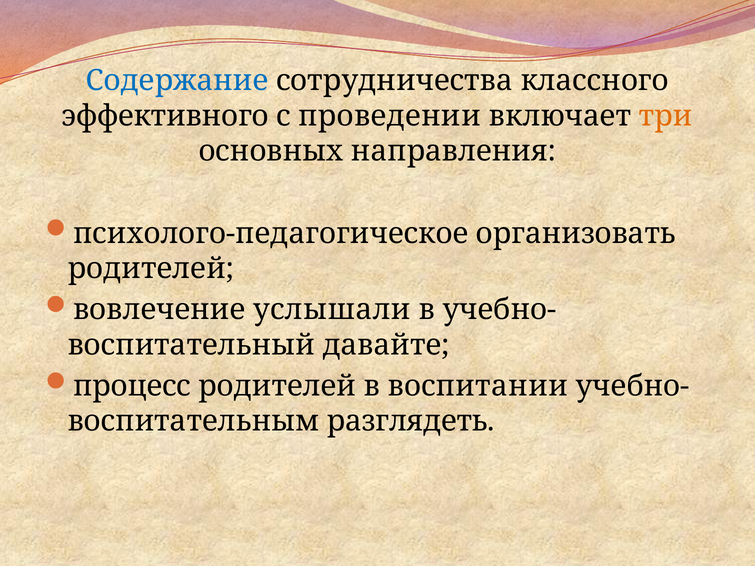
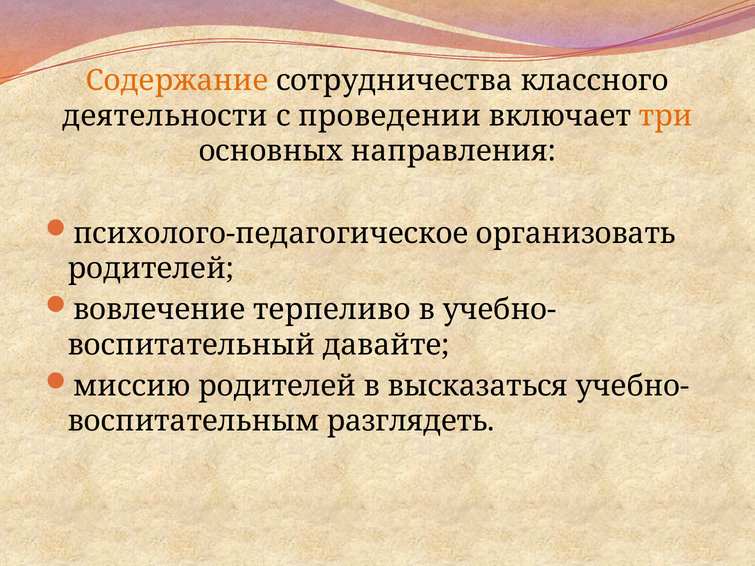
Содержание colour: blue -> orange
эффективного: эффективного -> деятельности
услышали: услышали -> терпеливо
процесс: процесс -> миссию
воспитании: воспитании -> высказаться
